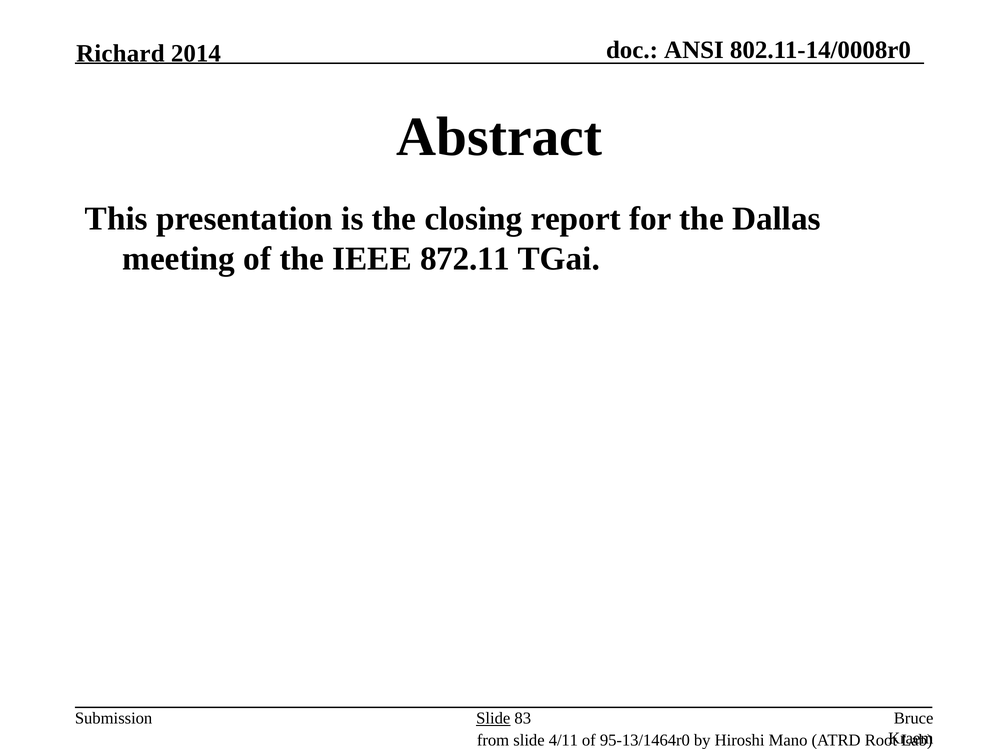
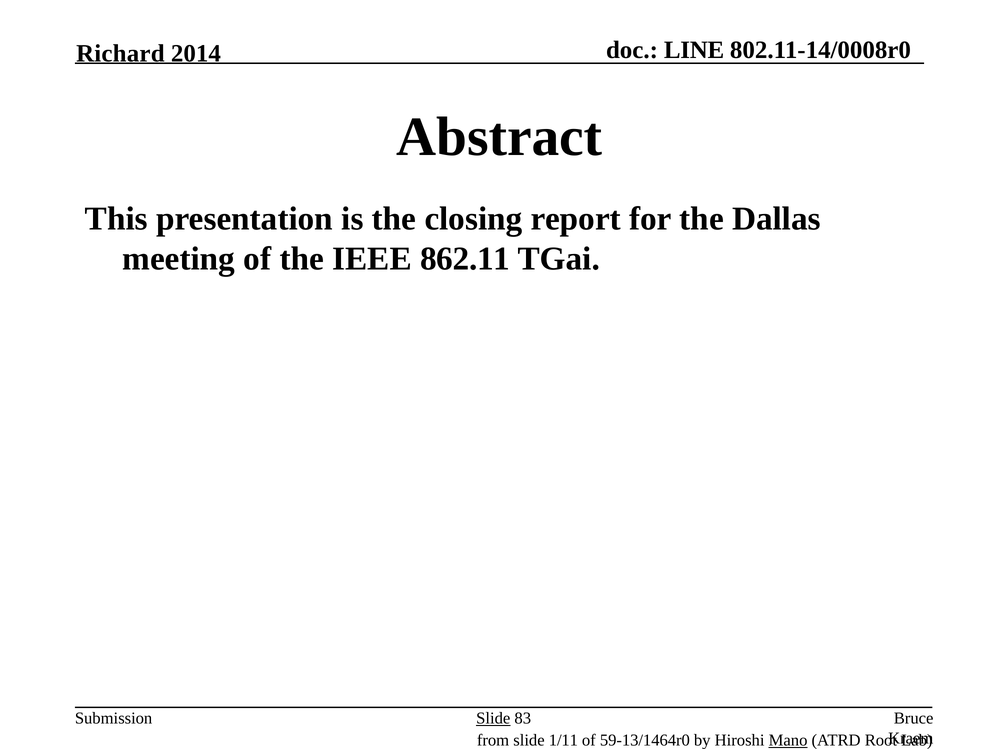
ANSI: ANSI -> LINE
872.11: 872.11 -> 862.11
4/11: 4/11 -> 1/11
95-13/1464r0: 95-13/1464r0 -> 59-13/1464r0
Mano underline: none -> present
